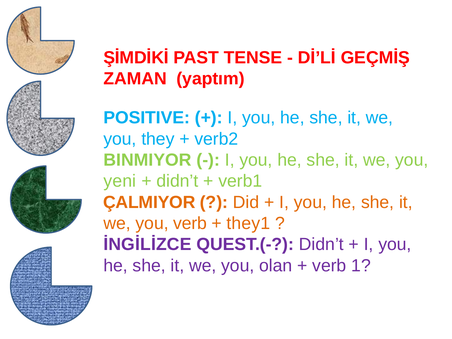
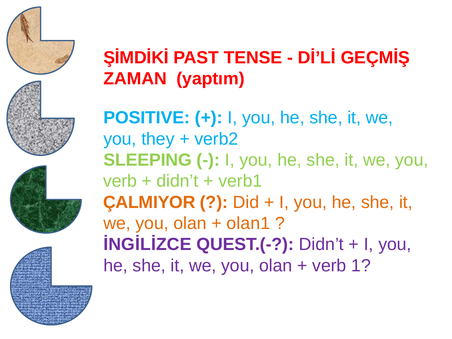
BINMIYOR: BINMIYOR -> SLEEPING
yeni at (120, 181): yeni -> verb
verb at (190, 223): verb -> olan
they1: they1 -> olan1
